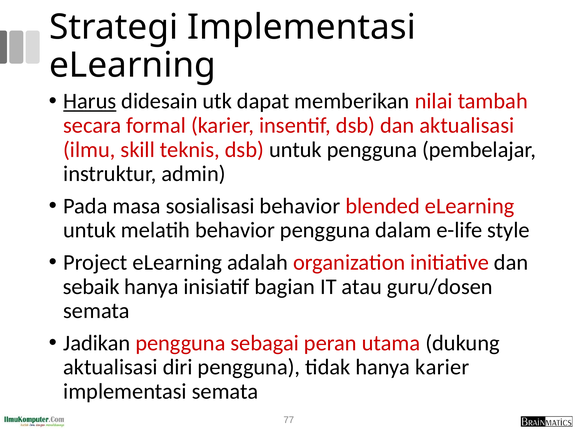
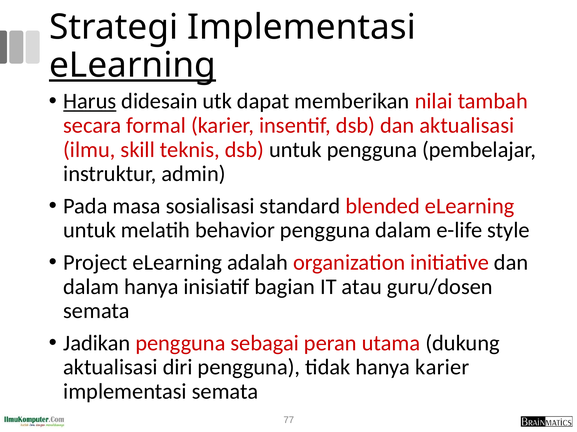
eLearning at (132, 65) underline: none -> present
sosialisasi behavior: behavior -> standard
sebaik at (91, 287): sebaik -> dalam
